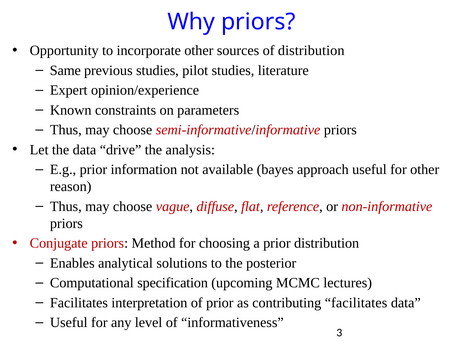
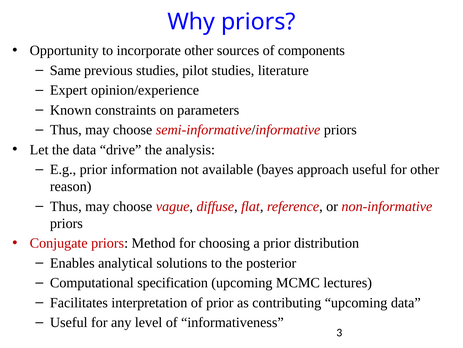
of distribution: distribution -> components
contributing facilitates: facilitates -> upcoming
